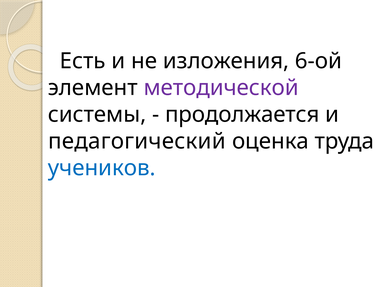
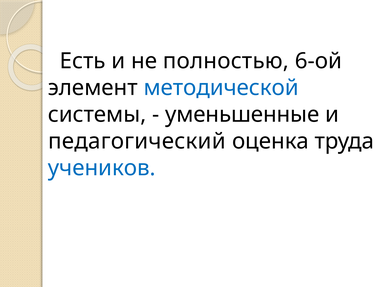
изложения: изложения -> полностью
методической colour: purple -> blue
продолжается: продолжается -> уменьшенные
